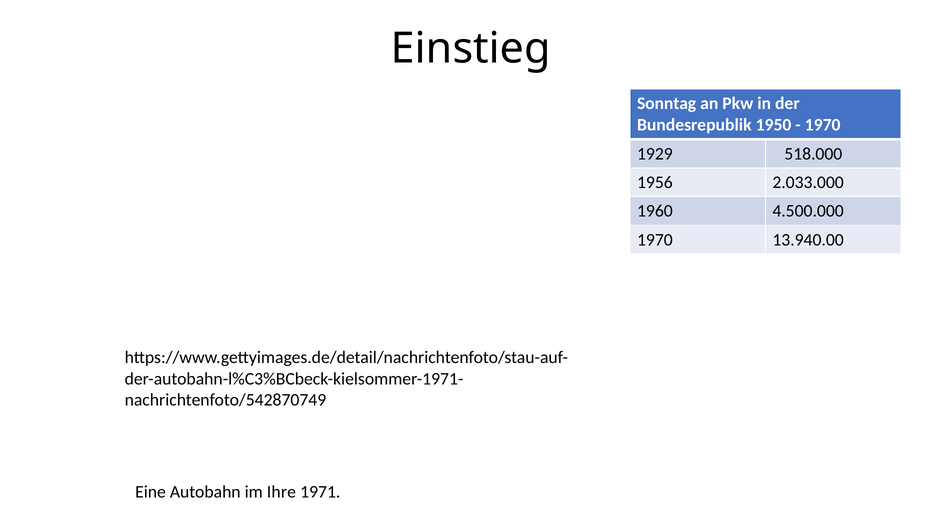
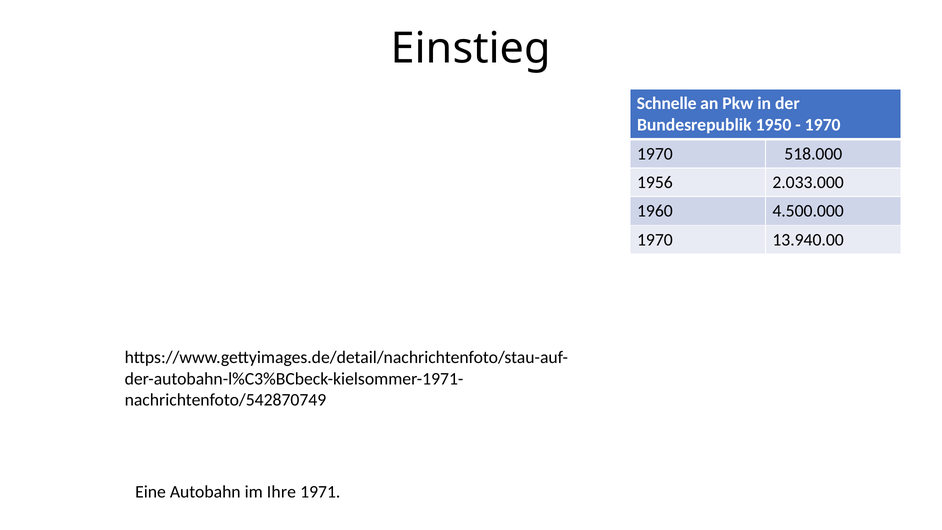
Sonntag: Sonntag -> Schnelle
1929 at (655, 154): 1929 -> 1970
